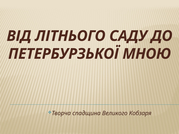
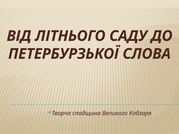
МНОЮ: МНОЮ -> СЛОВА
